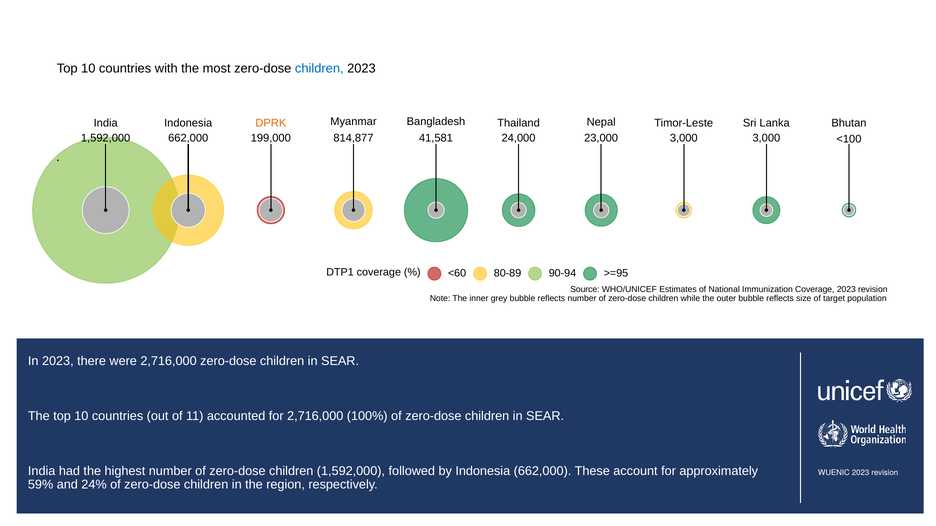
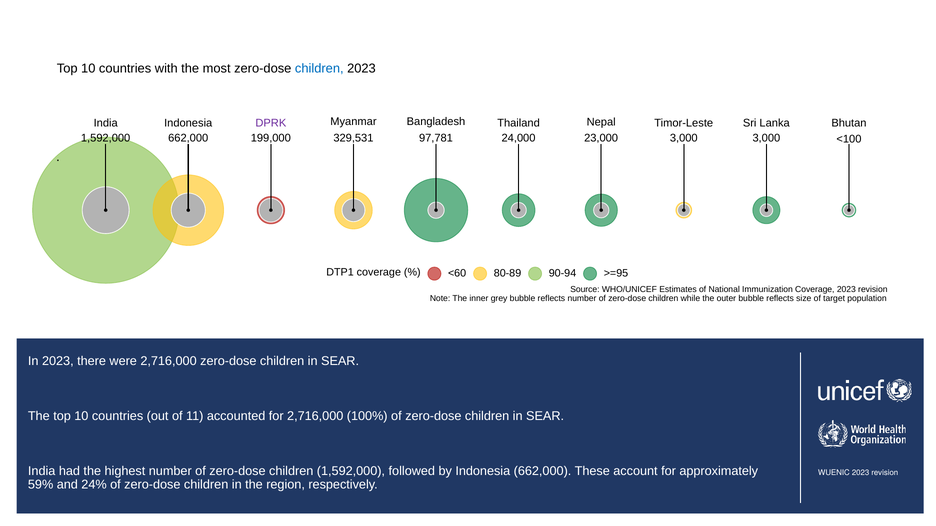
DPRK colour: orange -> purple
814,877: 814,877 -> 329,531
41,581: 41,581 -> 97,781
